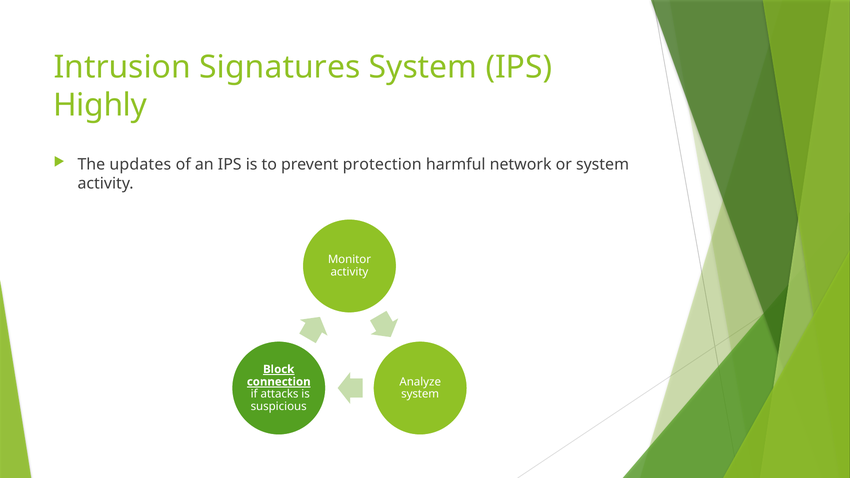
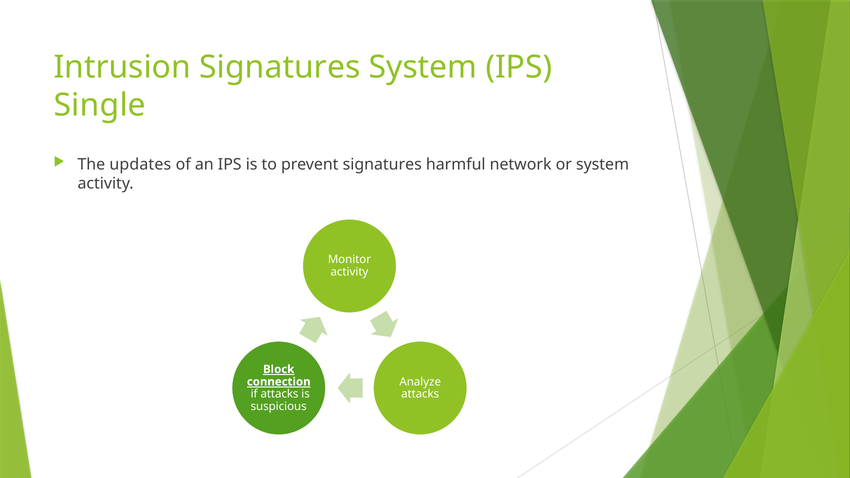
Highly: Highly -> Single
prevent protection: protection -> signatures
system at (420, 394): system -> attacks
